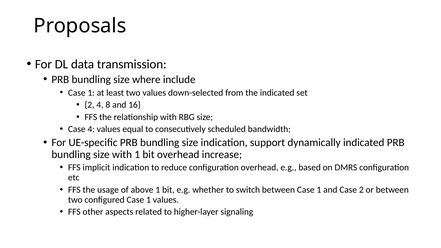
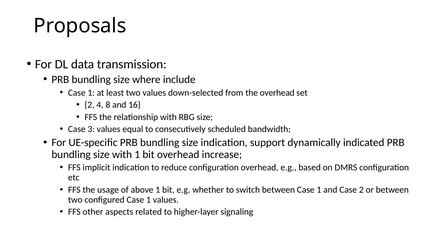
the indicated: indicated -> overhead
Case 4: 4 -> 3
